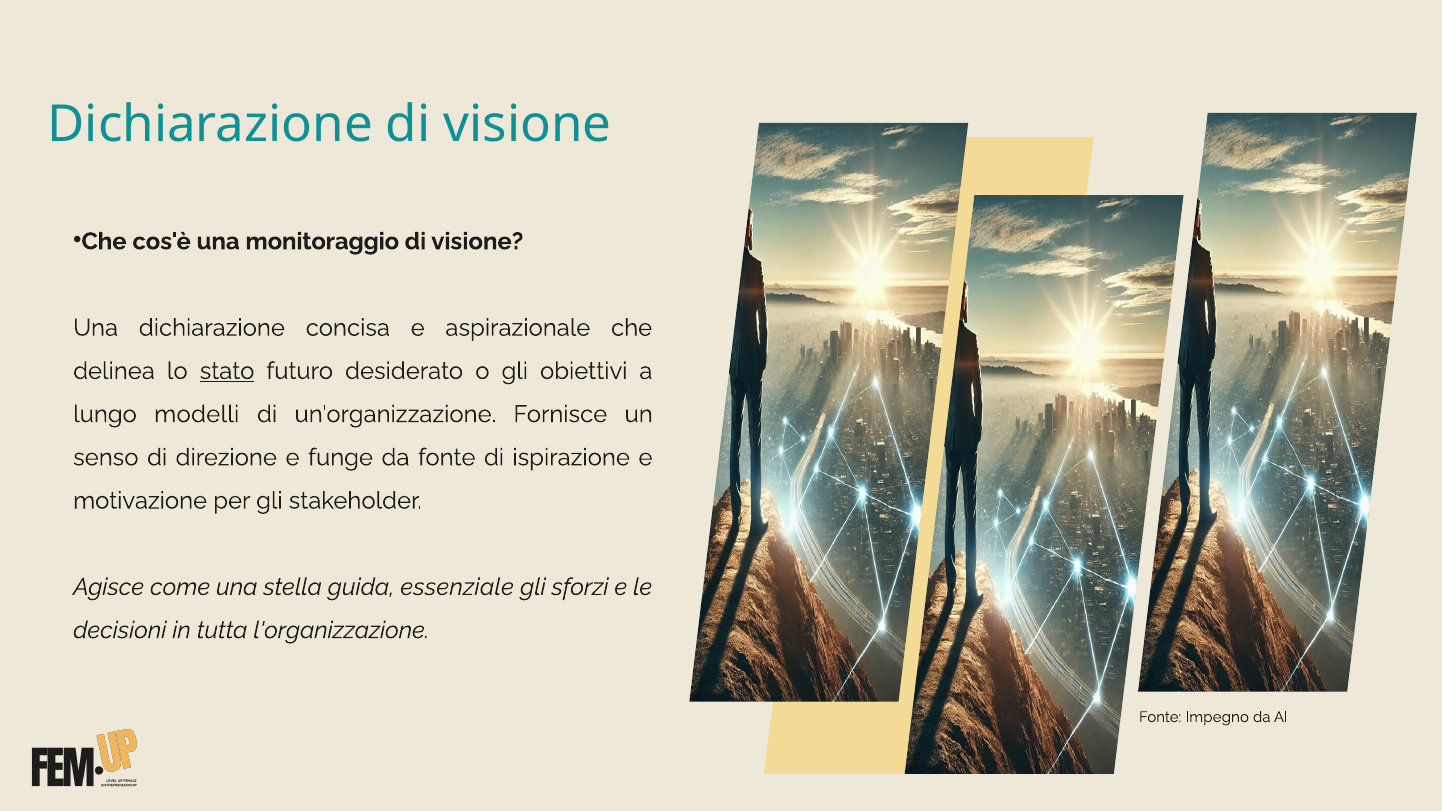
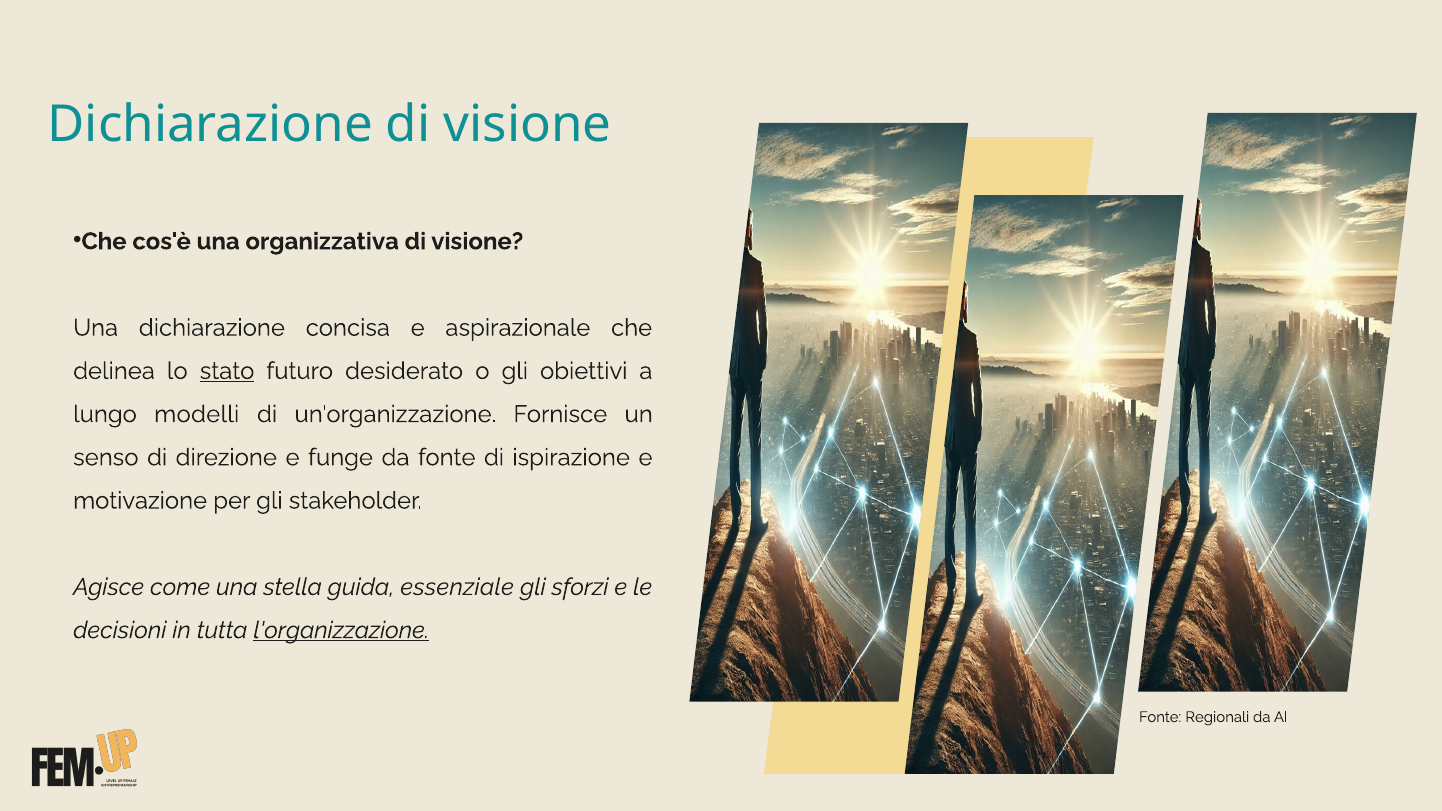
monitoraggio: monitoraggio -> organizzativa
l'organizzazione underline: none -> present
Impegno: Impegno -> Regionali
